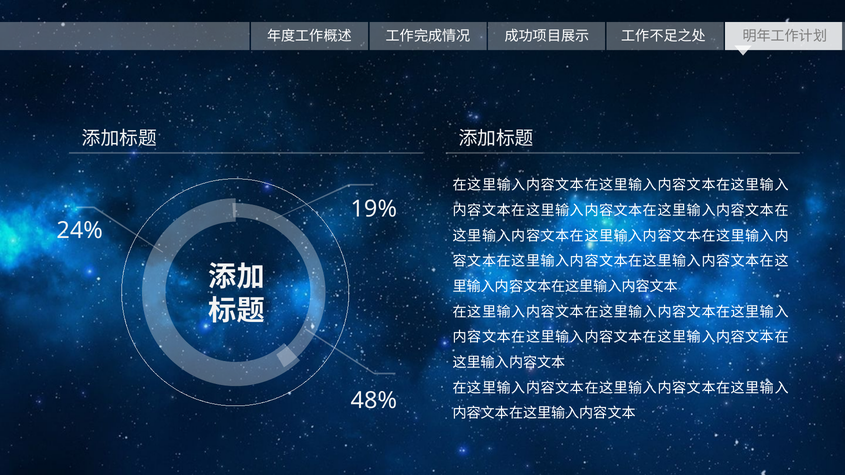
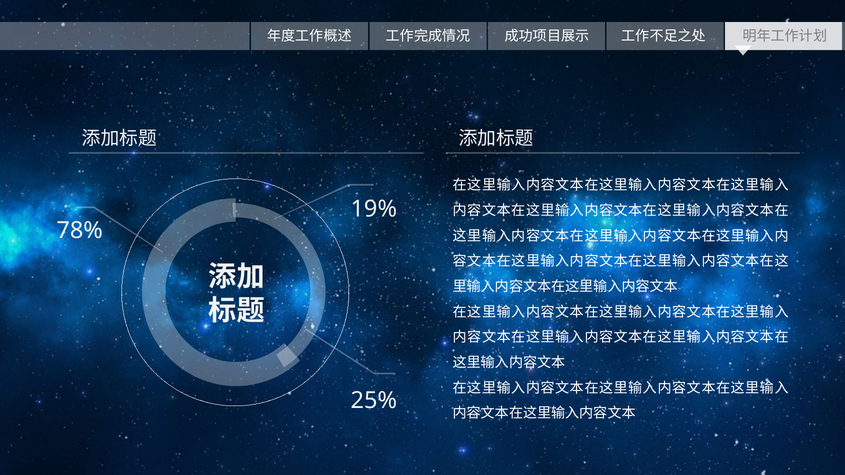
24%: 24% -> 78%
48%: 48% -> 25%
